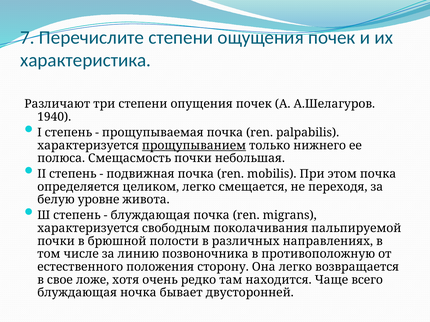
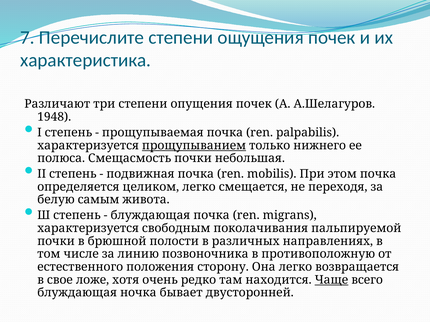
1940: 1940 -> 1948
уровне: уровне -> самым
Чаще underline: none -> present
